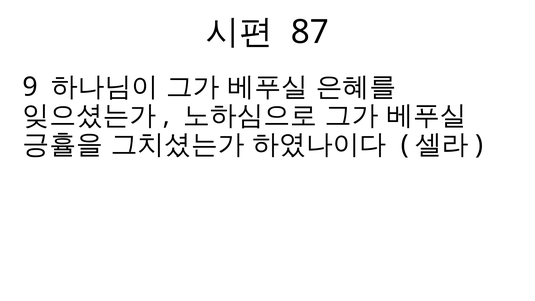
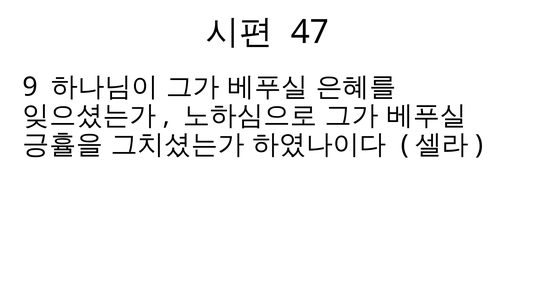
87: 87 -> 47
